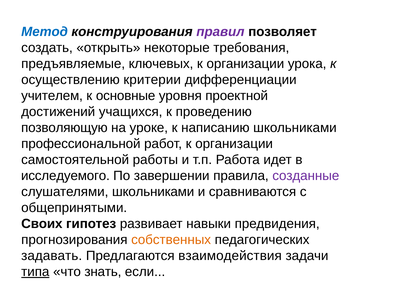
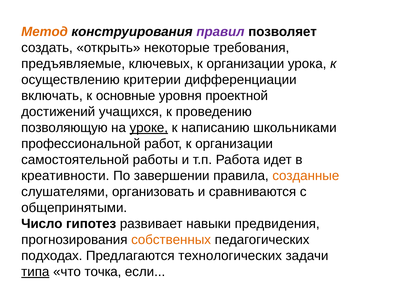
Метод colour: blue -> orange
учителем: учителем -> включать
уроке underline: none -> present
исследуемого: исследуемого -> креативности
созданные colour: purple -> orange
слушателями школьниками: школьниками -> организовать
Своих: Своих -> Число
задавать: задавать -> подходах
взаимодействия: взаимодействия -> технологических
знать: знать -> точка
